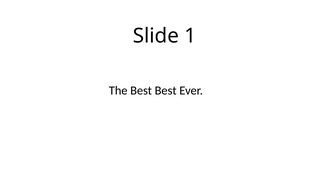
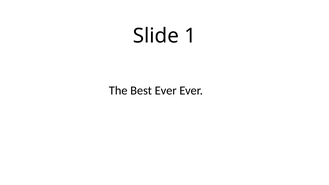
Best Best: Best -> Ever
